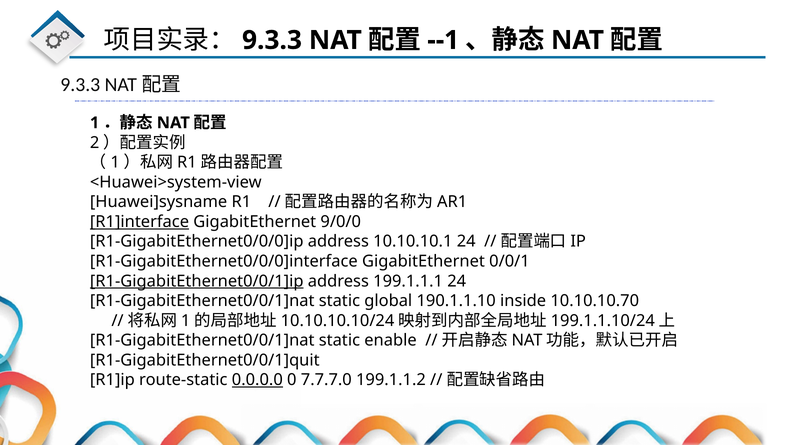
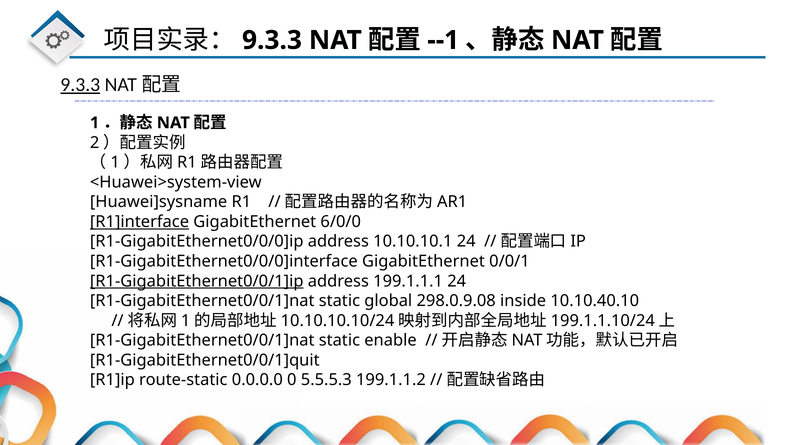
9.3.3 at (80, 85) underline: none -> present
9/0/0: 9/0/0 -> 6/0/0
190.1.1.10: 190.1.1.10 -> 298.0.9.08
10.10.10.70: 10.10.10.70 -> 10.10.40.10
0.0.0.0 underline: present -> none
7.7.7.0: 7.7.7.0 -> 5.5.5.3
